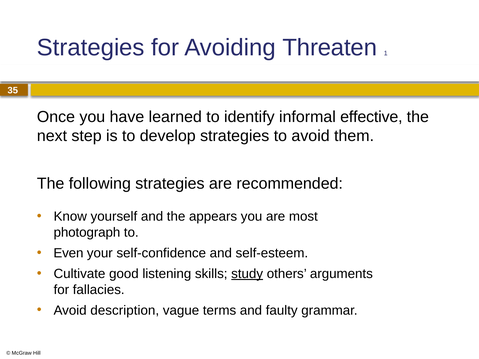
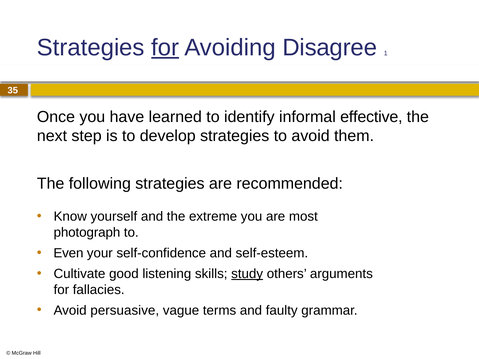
for at (165, 48) underline: none -> present
Threaten: Threaten -> Disagree
appears: appears -> extreme
description: description -> persuasive
